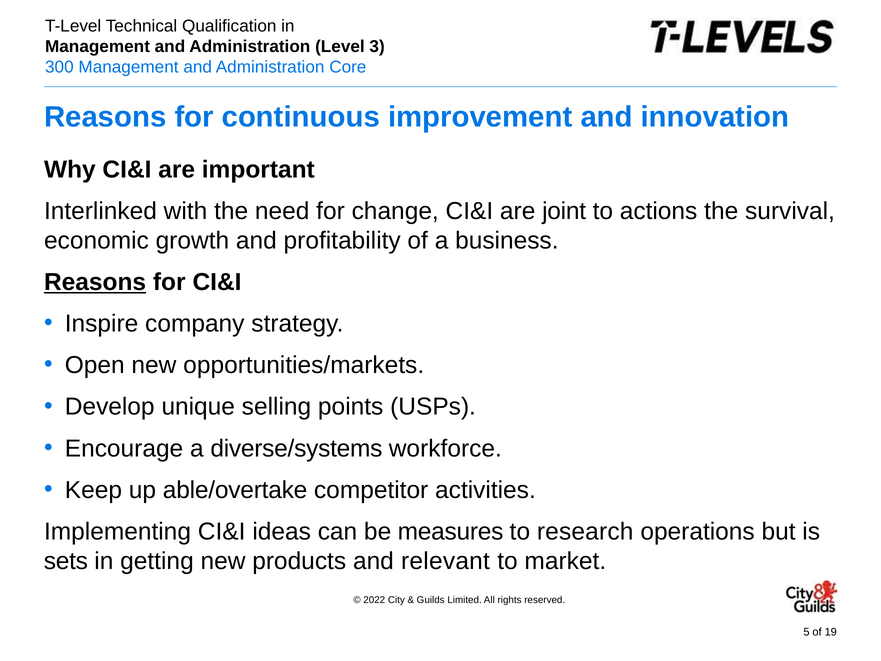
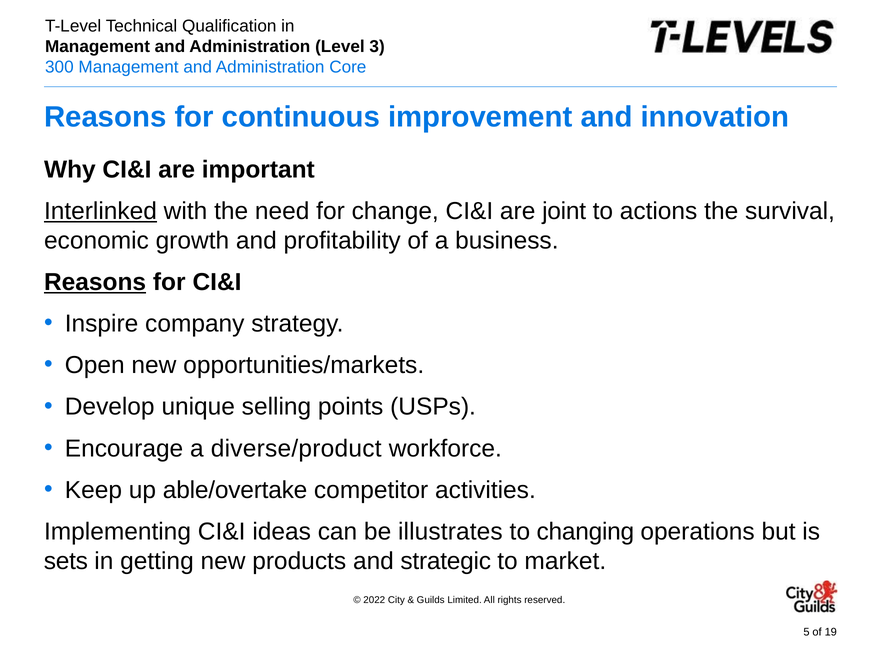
Interlinked underline: none -> present
diverse/systems: diverse/systems -> diverse/product
measures: measures -> illustrates
research: research -> changing
relevant: relevant -> strategic
